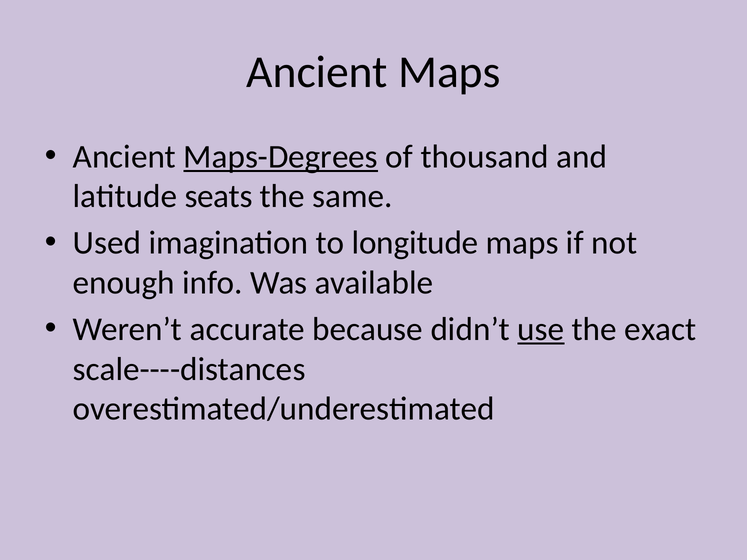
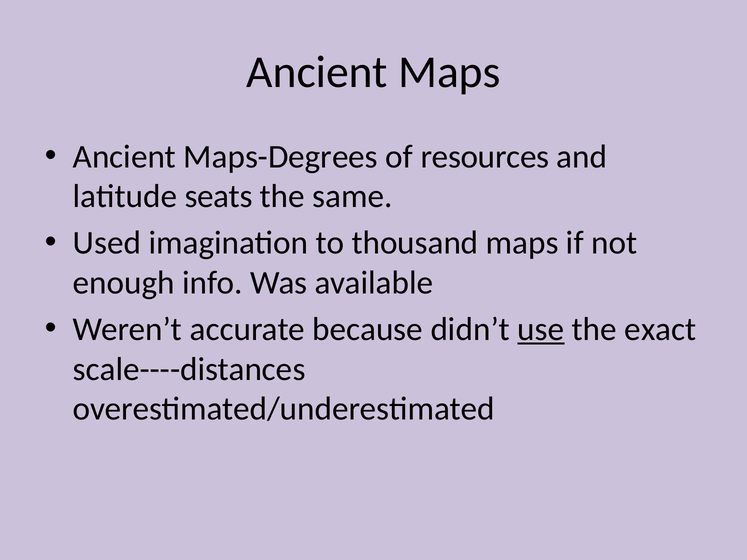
Maps-Degrees underline: present -> none
thousand: thousand -> resources
longitude: longitude -> thousand
